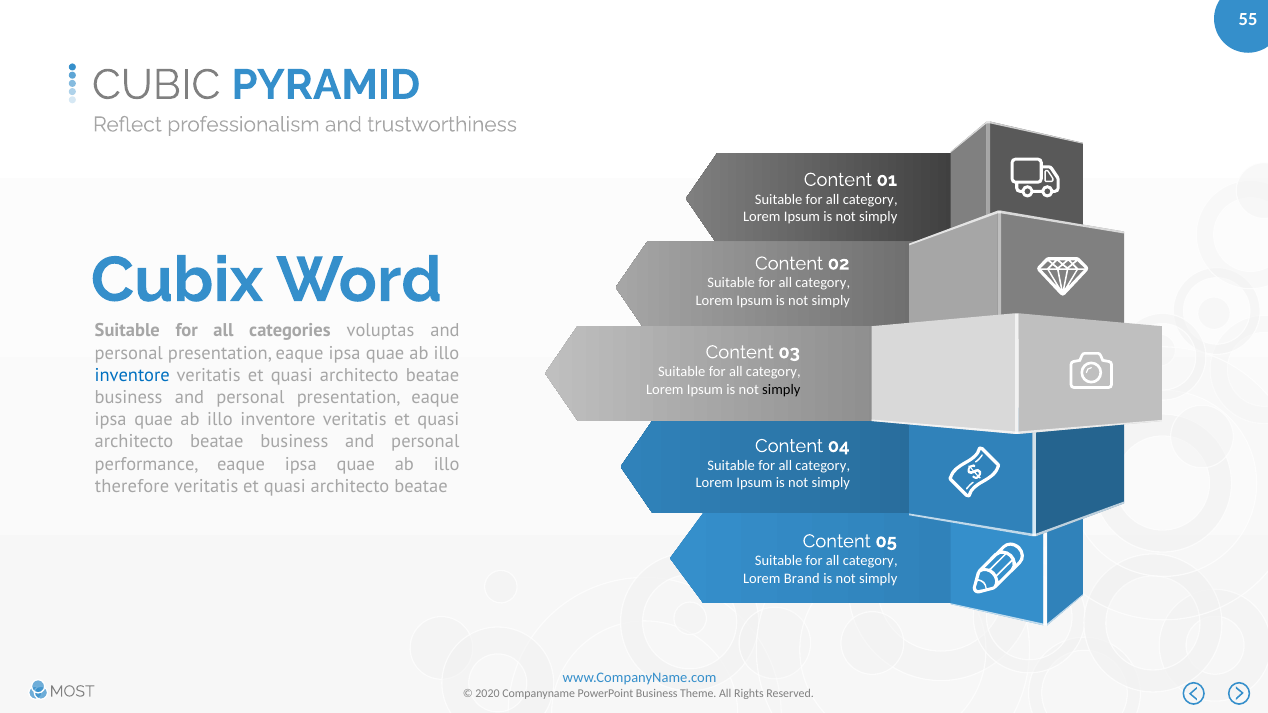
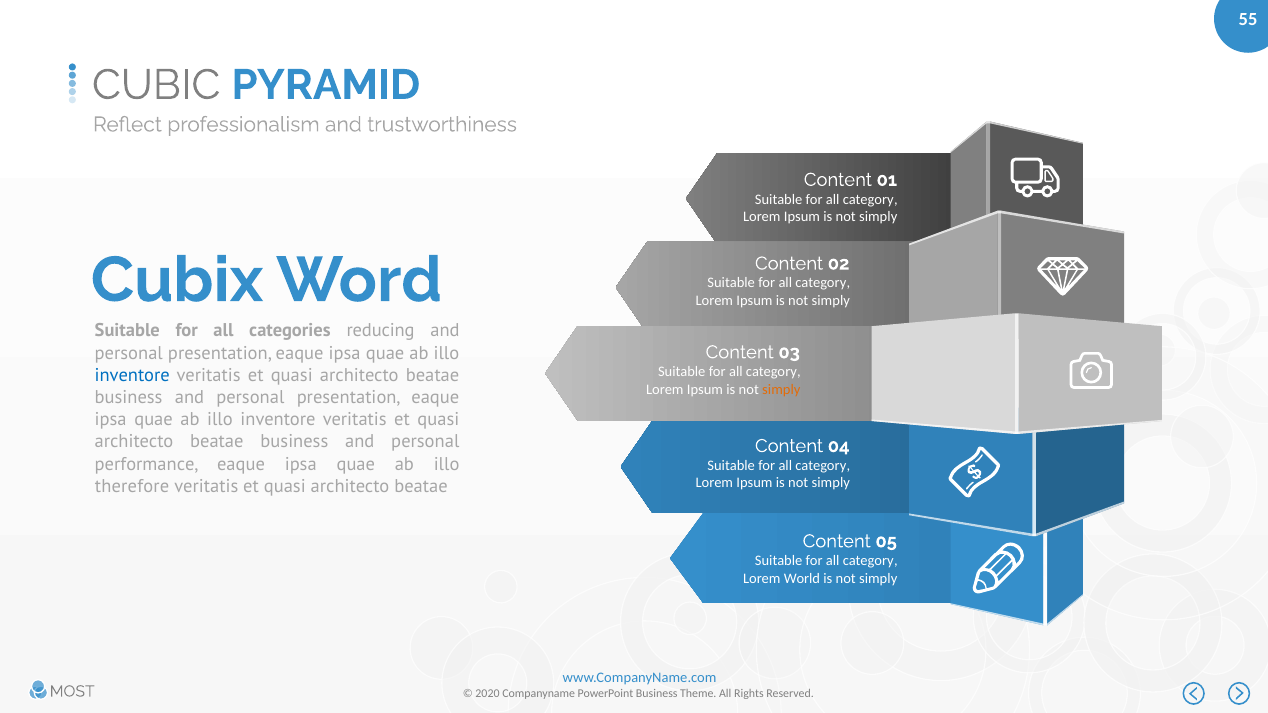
voluptas: voluptas -> reducing
simply at (781, 389) colour: black -> orange
Brand: Brand -> World
